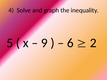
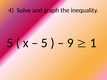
9 at (44, 43): 9 -> 5
6: 6 -> 9
2: 2 -> 1
